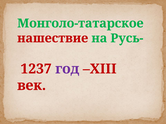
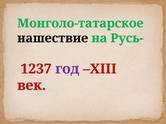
нашествие colour: red -> black
